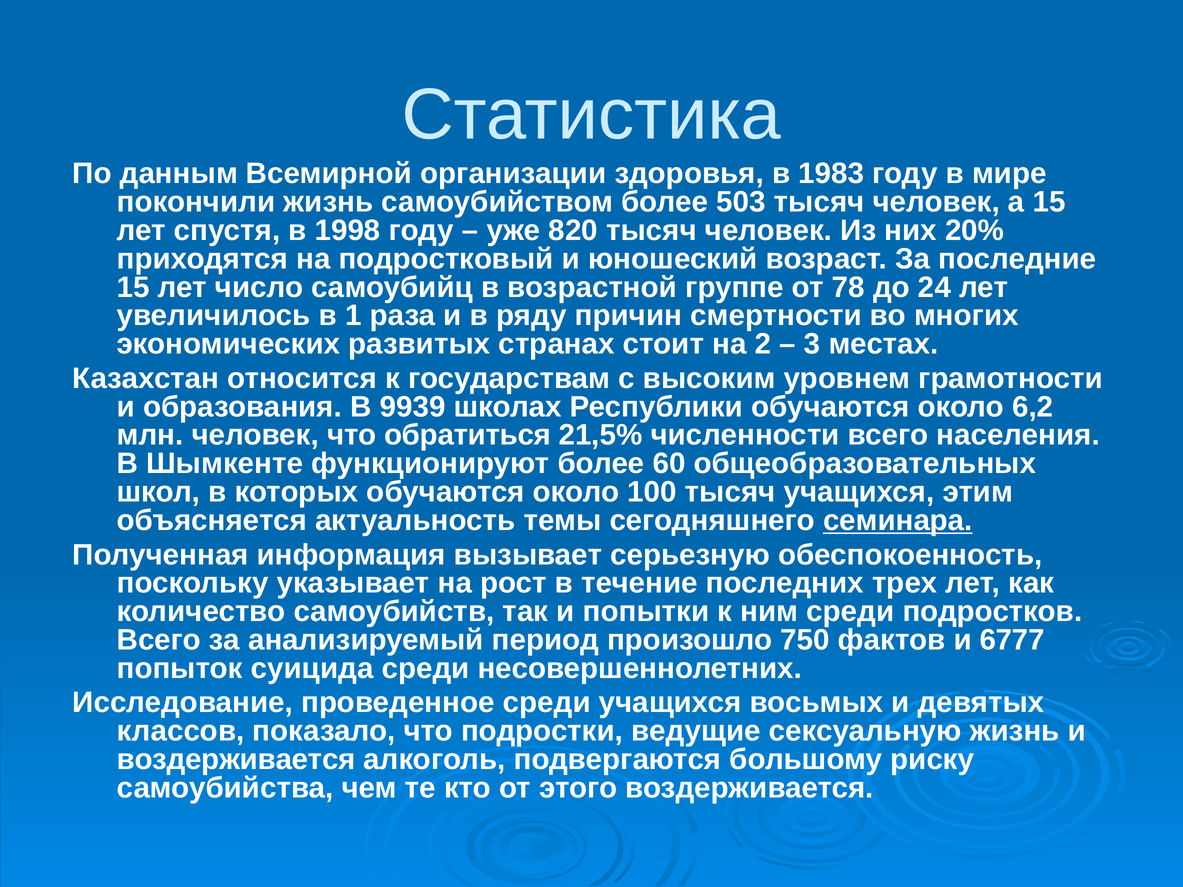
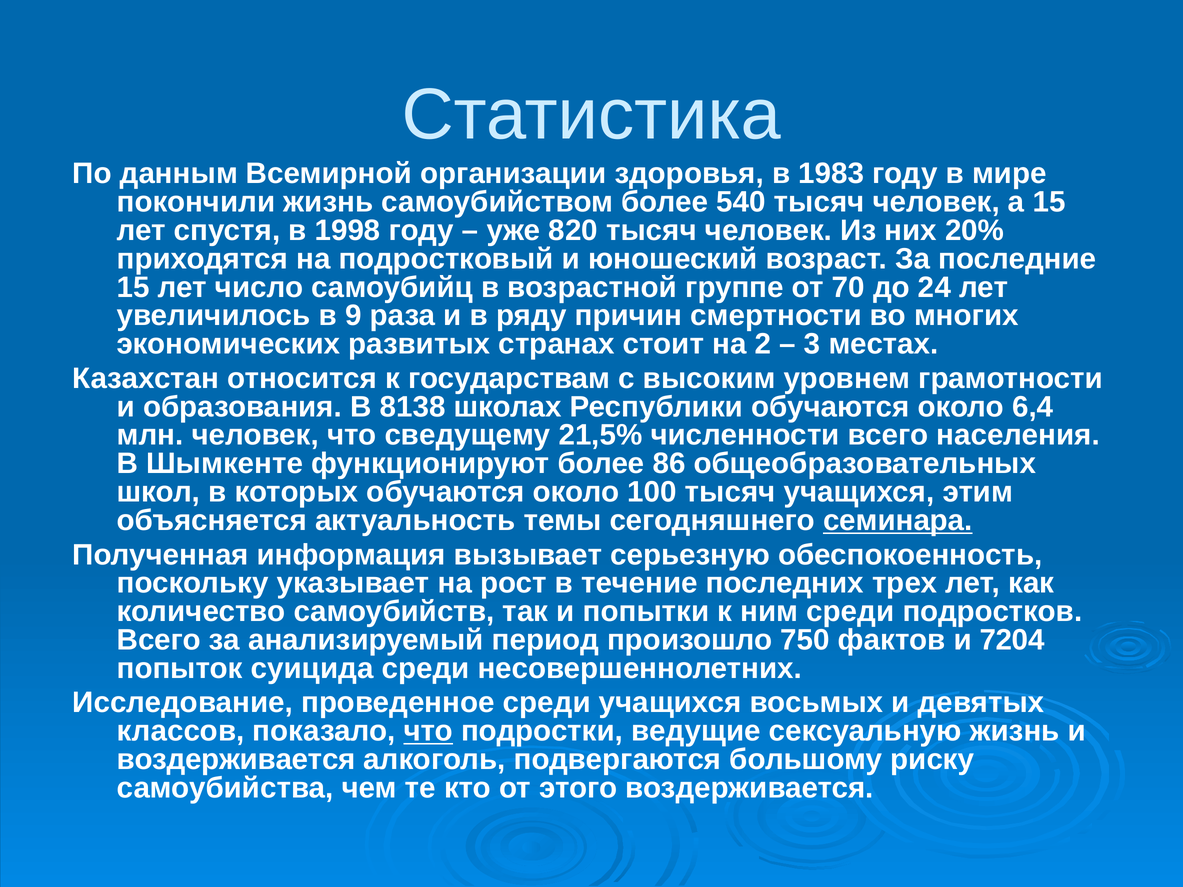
503: 503 -> 540
78: 78 -> 70
1: 1 -> 9
9939: 9939 -> 8138
6,2: 6,2 -> 6,4
обратиться: обратиться -> сведущему
60: 60 -> 86
6777: 6777 -> 7204
что at (428, 731) underline: none -> present
